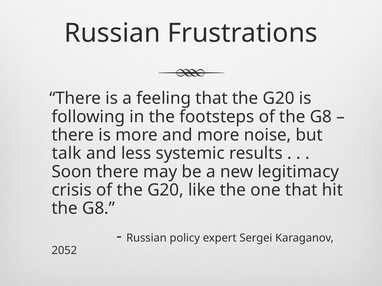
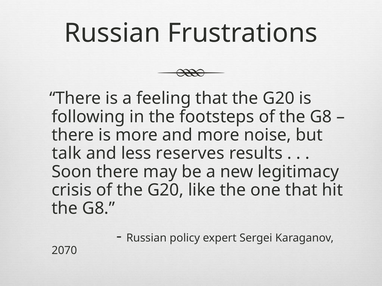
systemic: systemic -> reserves
2052: 2052 -> 2070
